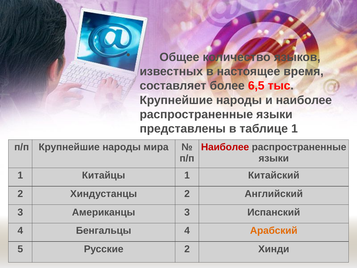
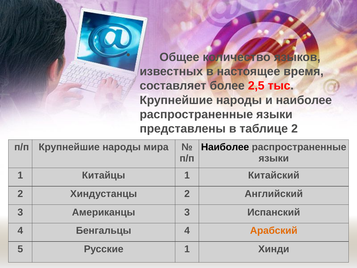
6,5: 6,5 -> 2,5
таблице 1: 1 -> 2
Наиболее at (225, 147) colour: red -> black
Русские 2: 2 -> 1
